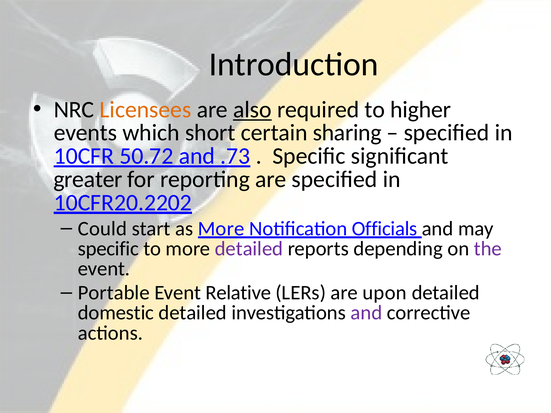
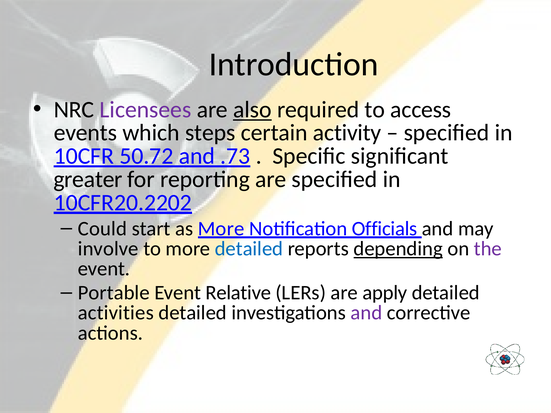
Licensees colour: orange -> purple
higher: higher -> access
short: short -> steps
sharing: sharing -> activity
specific at (108, 249): specific -> involve
detailed at (249, 249) colour: purple -> blue
depending underline: none -> present
upon: upon -> apply
domestic: domestic -> activities
